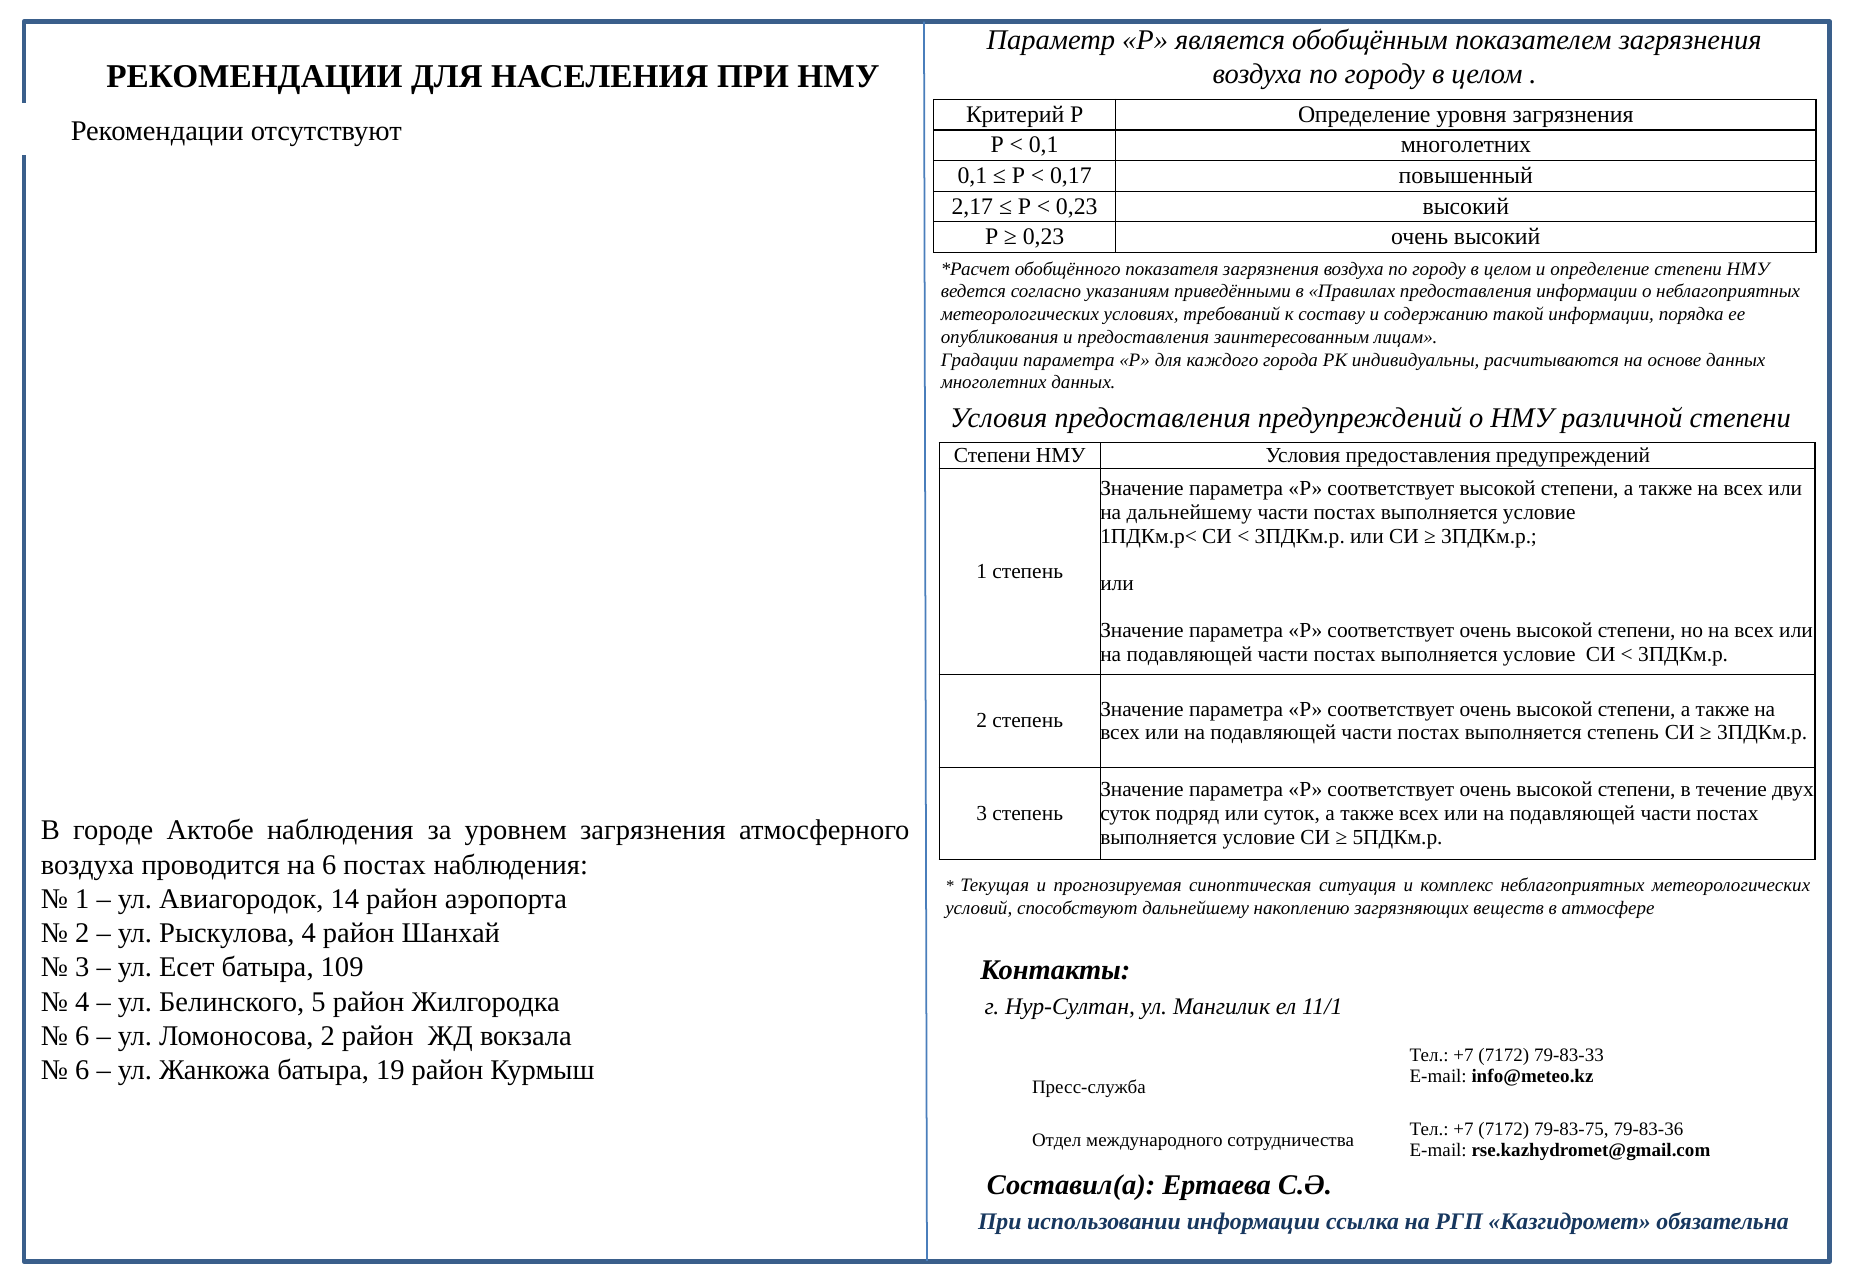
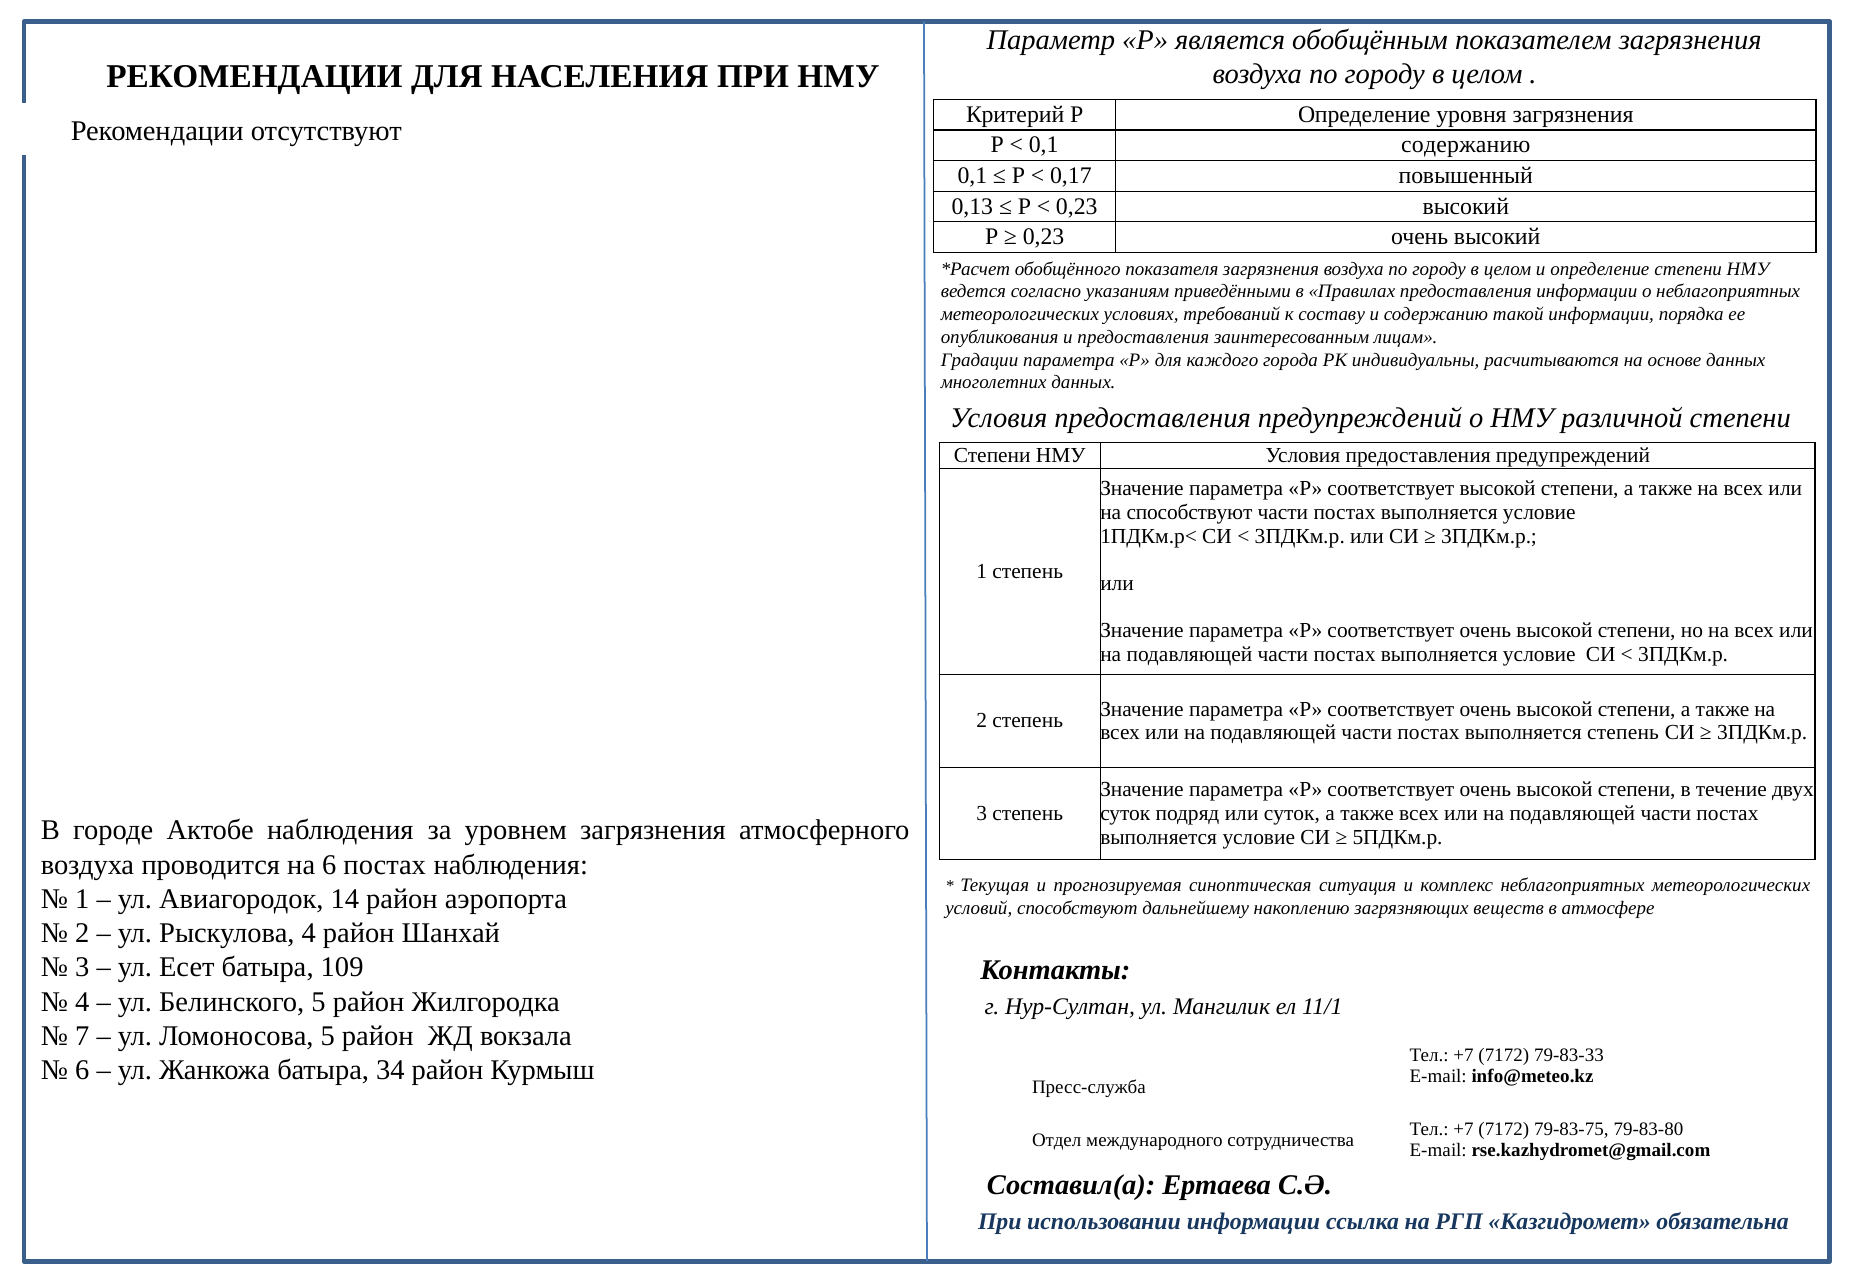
0,1 многолетних: многолетних -> содержанию
2,17: 2,17 -> 0,13
на дальнейшему: дальнейшему -> способствуют
6 at (82, 1036): 6 -> 7
Ломоносова 2: 2 -> 5
19: 19 -> 34
79-83-36: 79-83-36 -> 79-83-80
